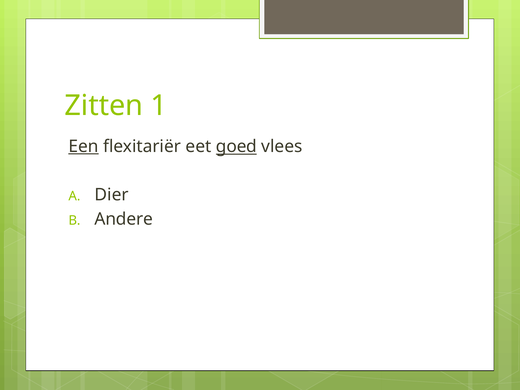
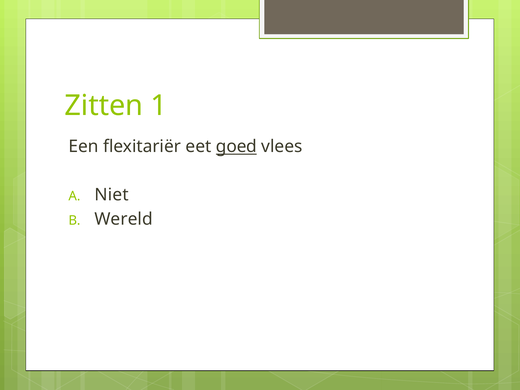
Een underline: present -> none
Dier: Dier -> Niet
Andere: Andere -> Wereld
